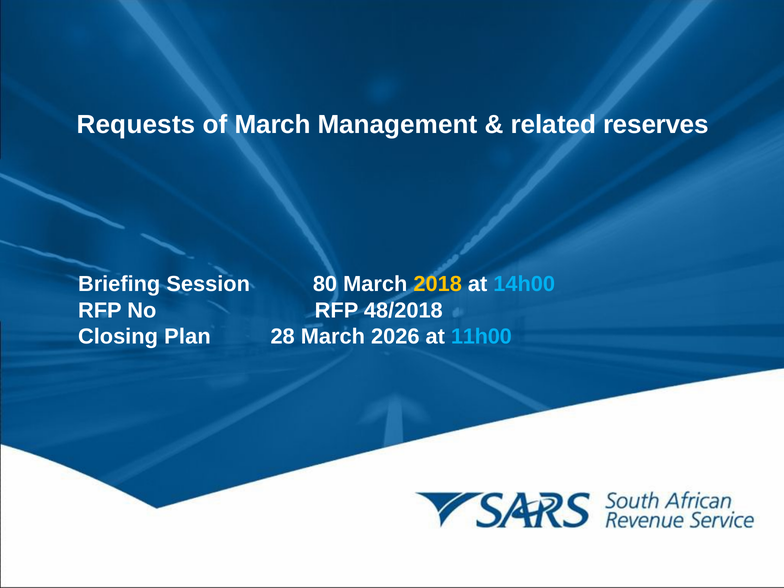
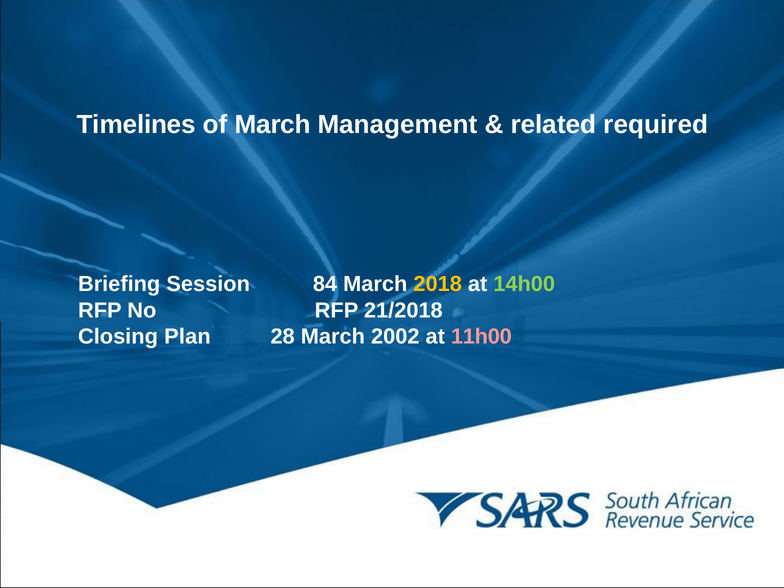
Requests: Requests -> Timelines
reserves: reserves -> required
80: 80 -> 84
14h00 colour: light blue -> light green
48/2018: 48/2018 -> 21/2018
2026: 2026 -> 2002
11h00 colour: light blue -> pink
